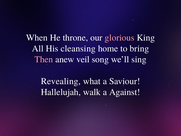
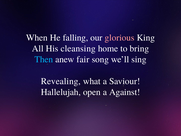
throne: throne -> falling
Then colour: pink -> light blue
veil: veil -> fair
walk: walk -> open
